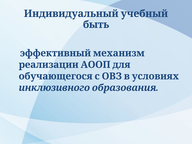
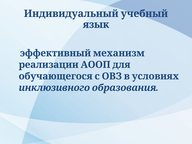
быть: быть -> язык
